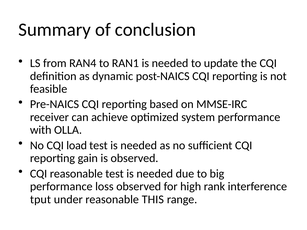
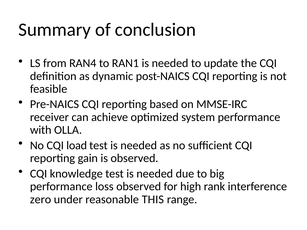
CQI reasonable: reasonable -> knowledge
tput: tput -> zero
